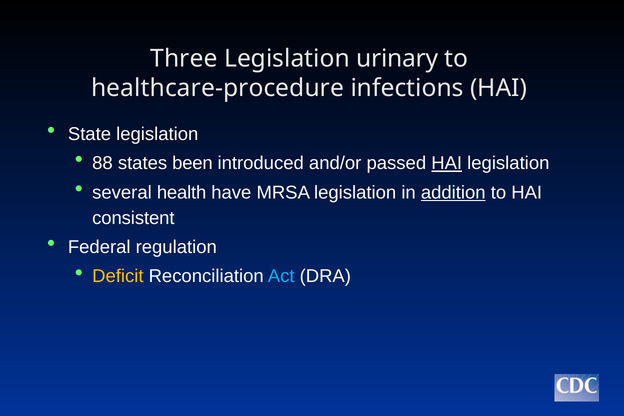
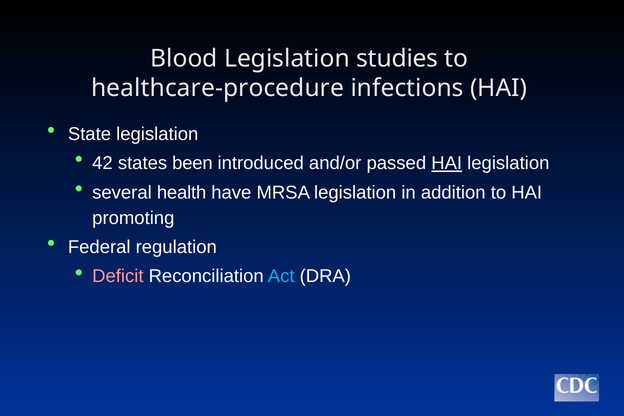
Three: Three -> Blood
urinary: urinary -> studies
88: 88 -> 42
addition underline: present -> none
consistent: consistent -> promoting
Deficit colour: yellow -> pink
